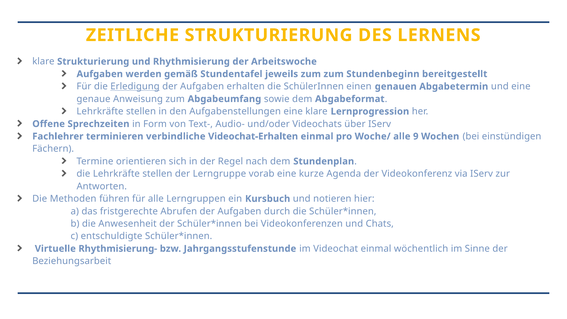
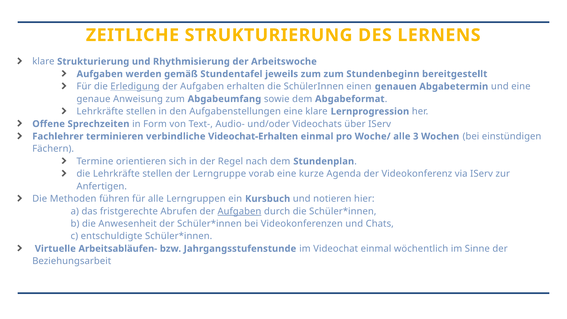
9: 9 -> 3
Antworten: Antworten -> Anfertigen
Aufgaben at (239, 211) underline: none -> present
Rhythmisierung-: Rhythmisierung- -> Arbeitsabläufen-
